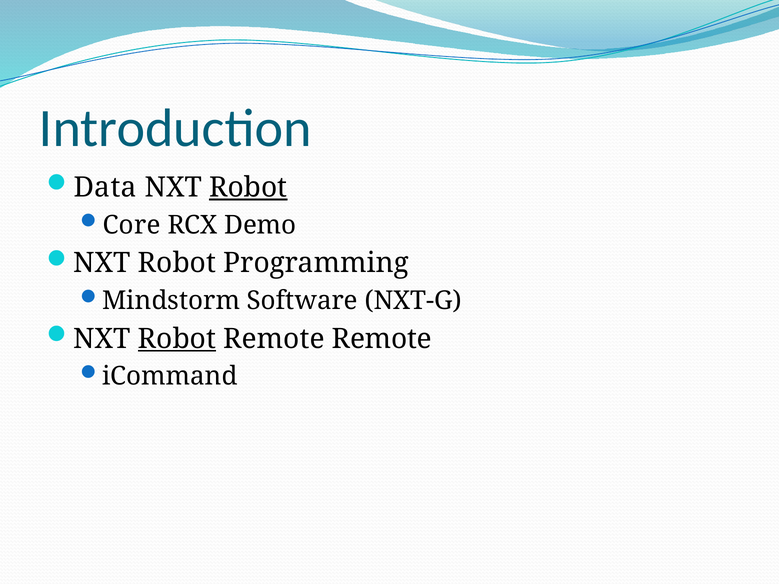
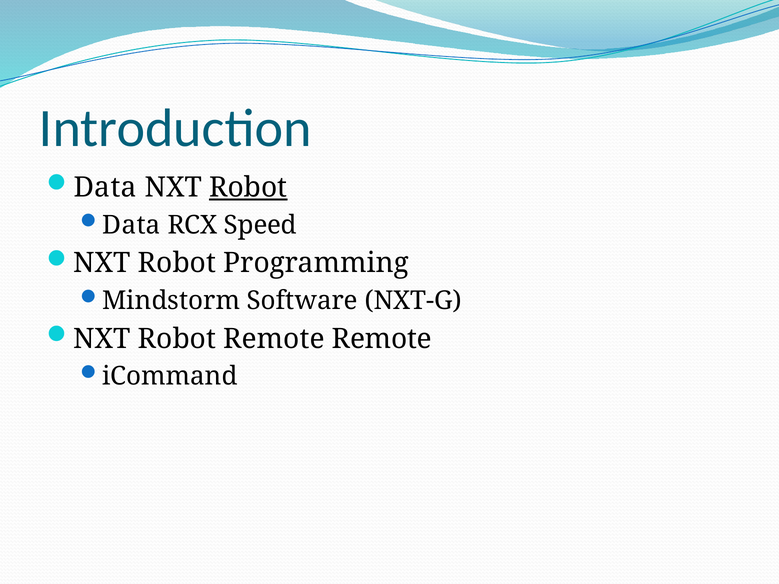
Core at (132, 225): Core -> Data
Demo: Demo -> Speed
Robot at (177, 339) underline: present -> none
